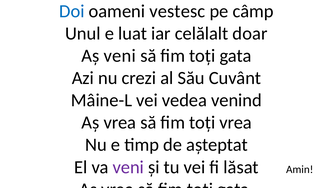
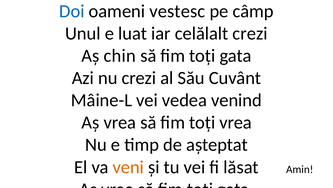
celălalt doar: doar -> crezi
Aș veni: veni -> chin
veni at (128, 167) colour: purple -> orange
